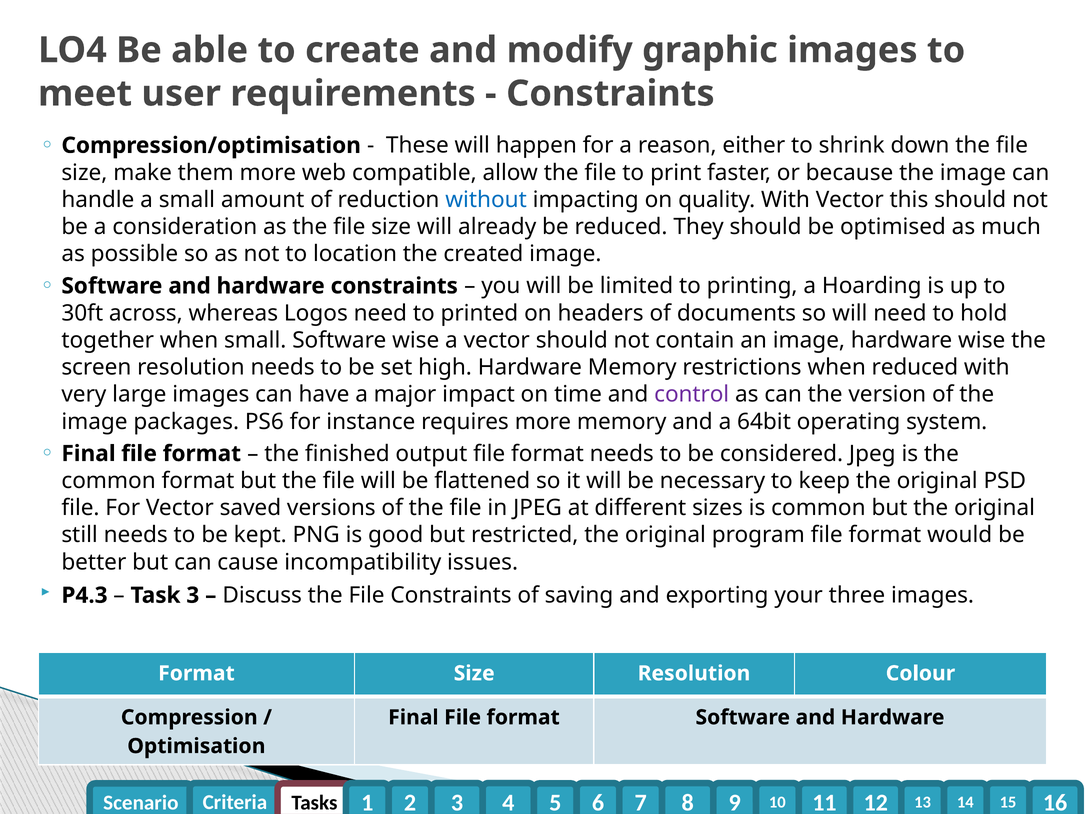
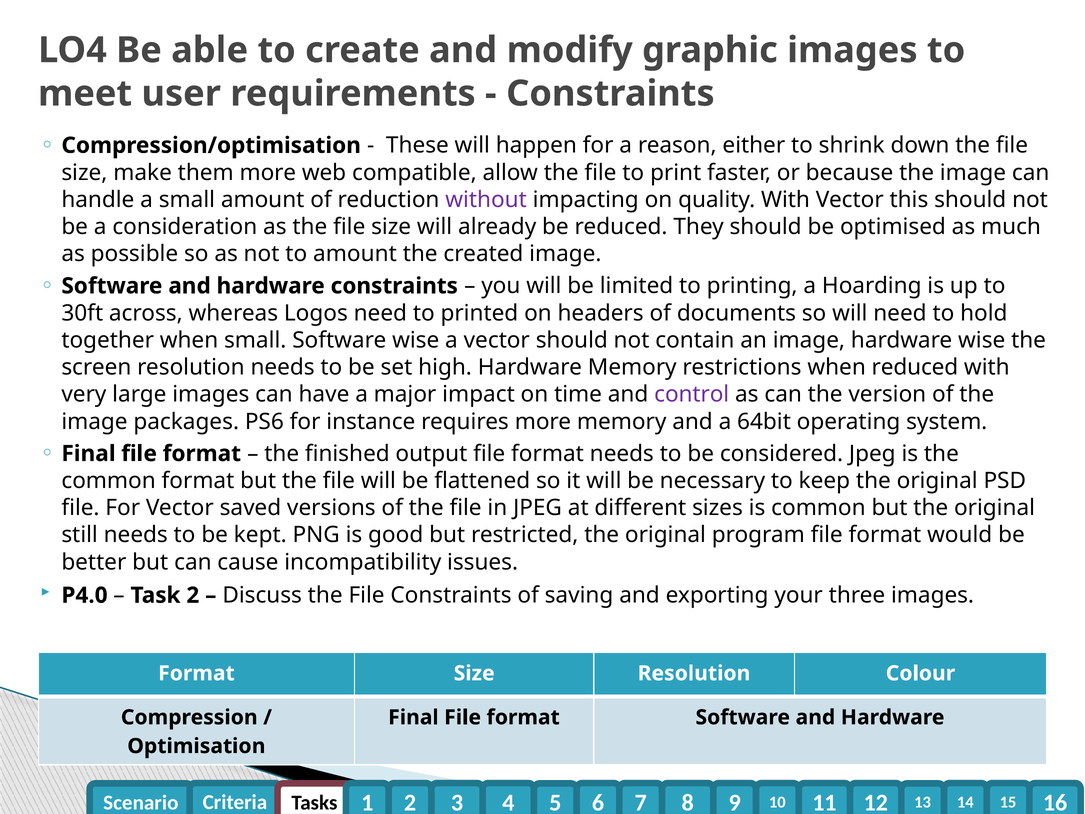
without colour: blue -> purple
to location: location -> amount
P4.3: P4.3 -> P4.0
Task 3: 3 -> 2
